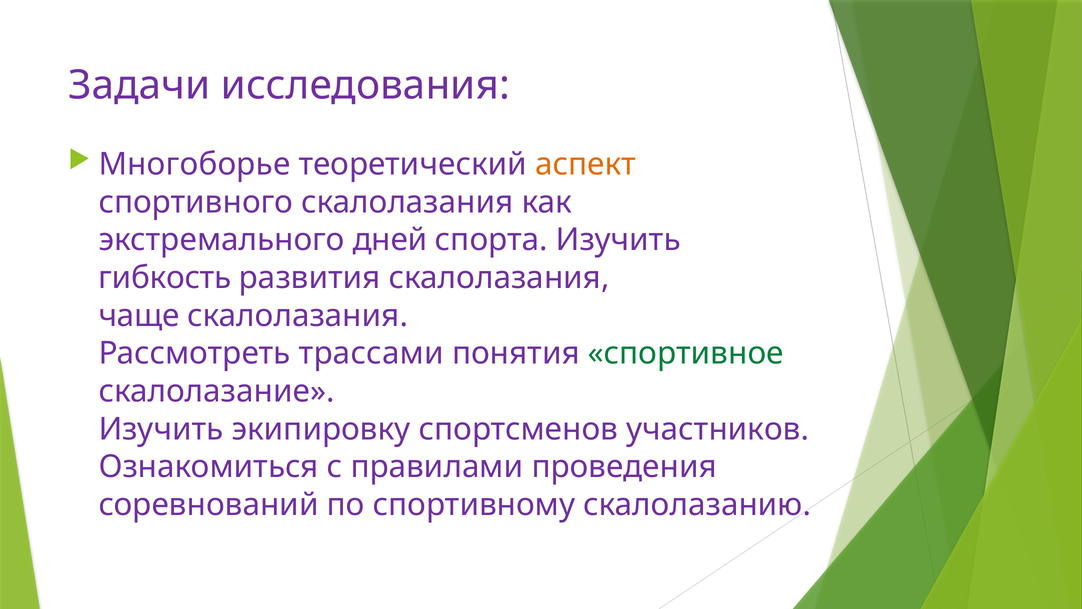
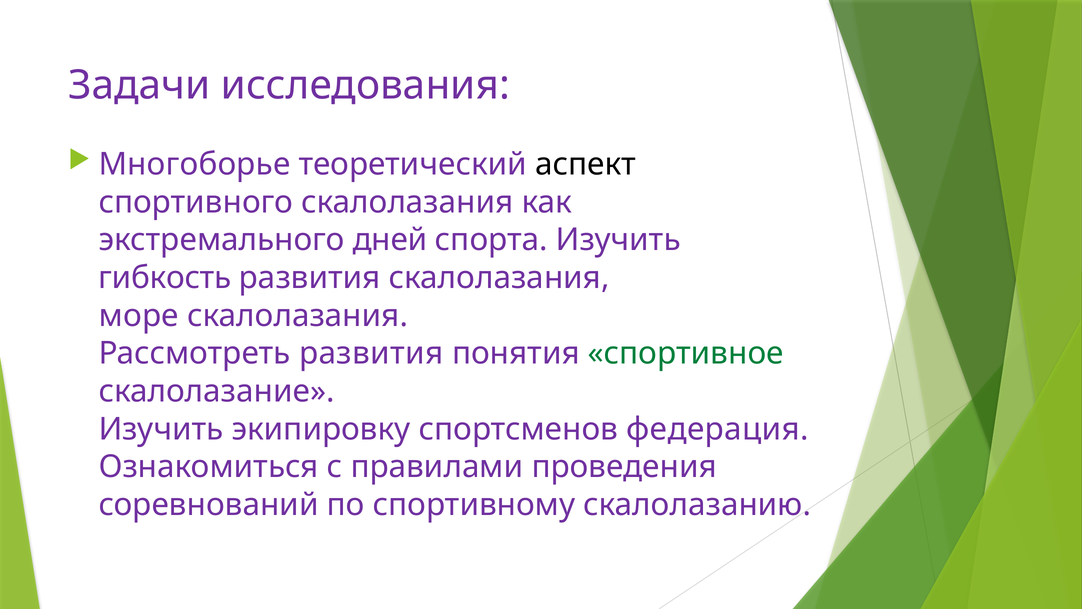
аспект colour: orange -> black
чаще: чаще -> море
Рассмотреть трассами: трассами -> развития
участников: участников -> федерация
